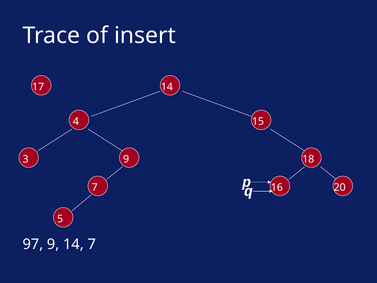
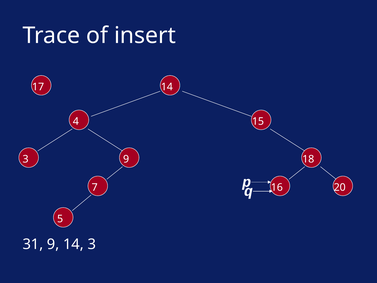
97: 97 -> 31
14 7: 7 -> 3
